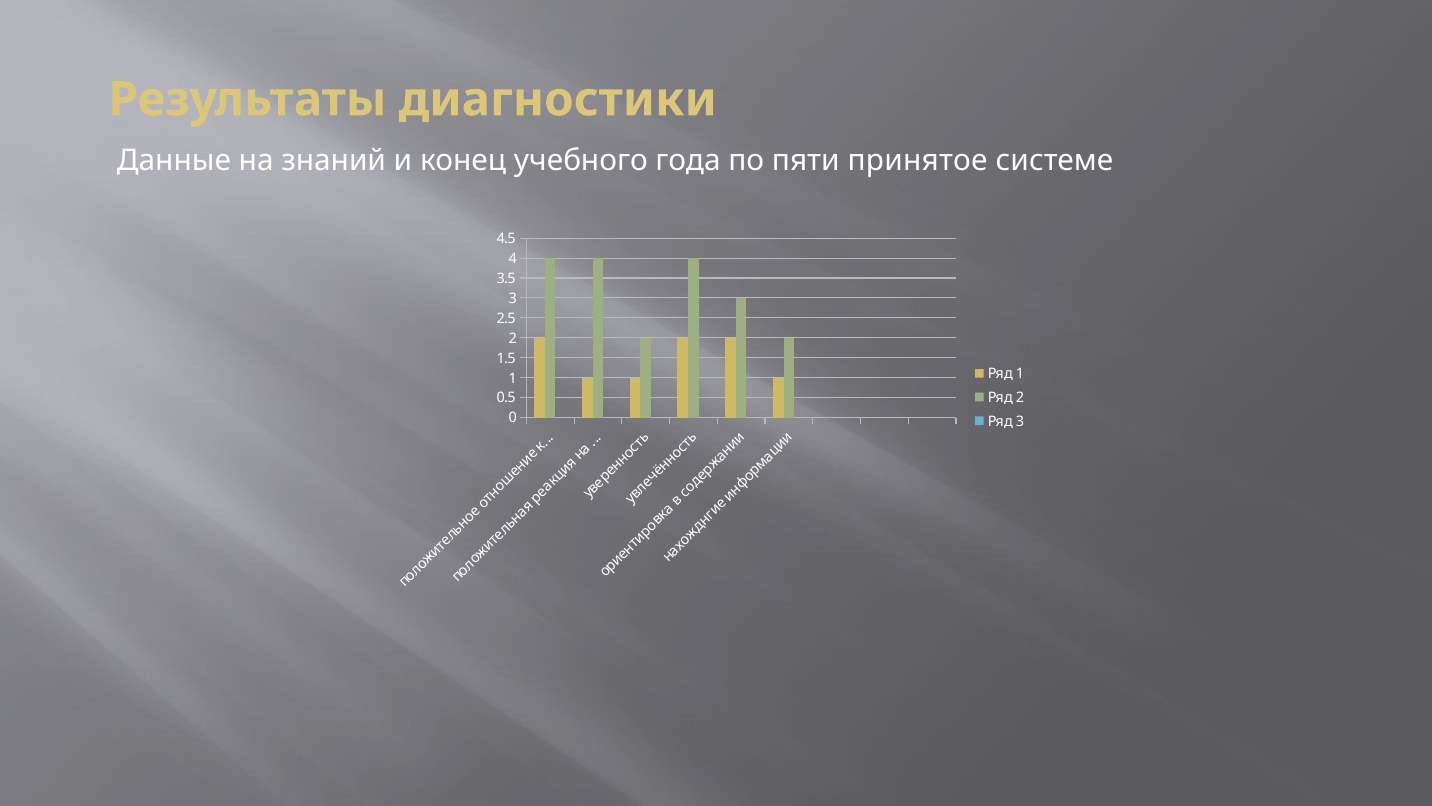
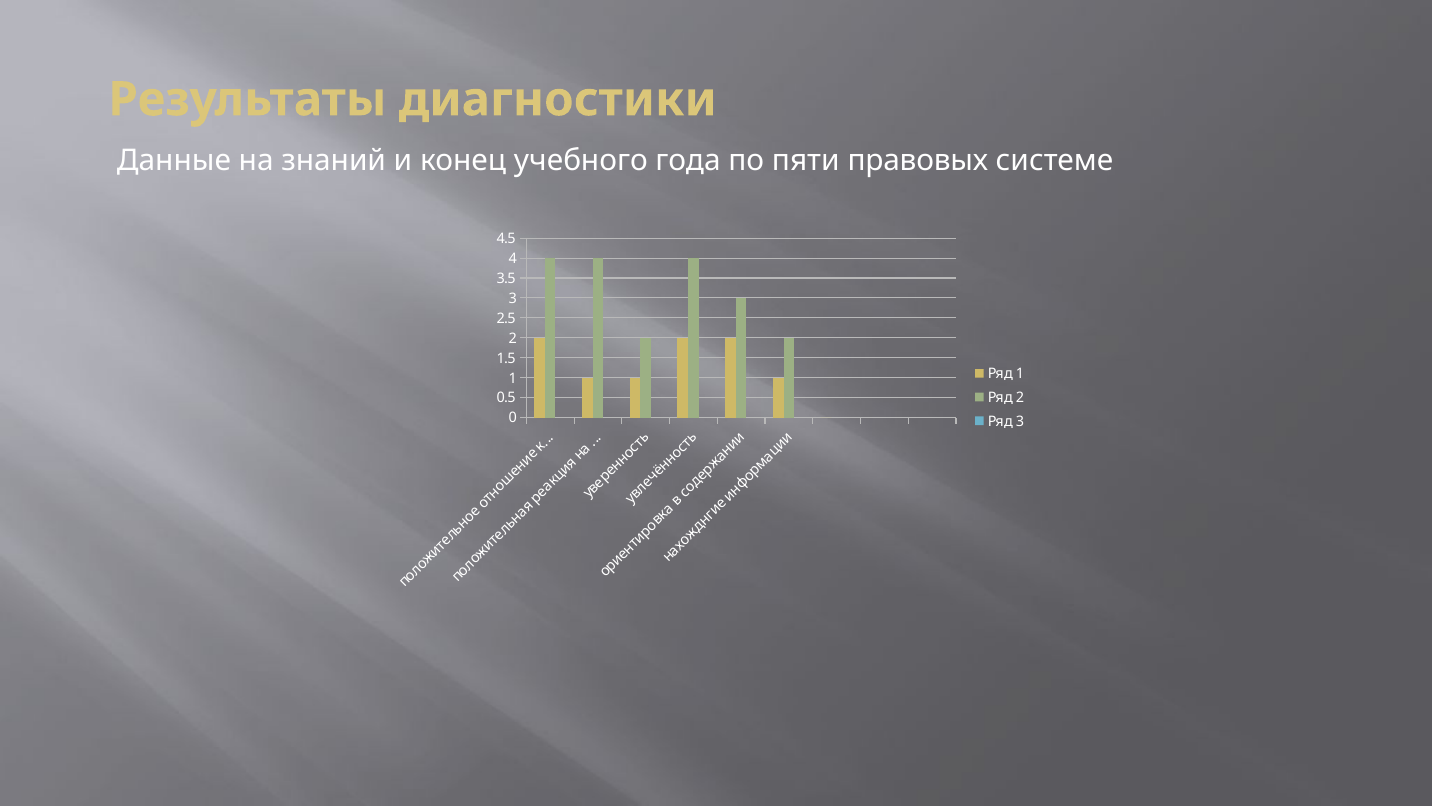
принятое: принятое -> правовых
